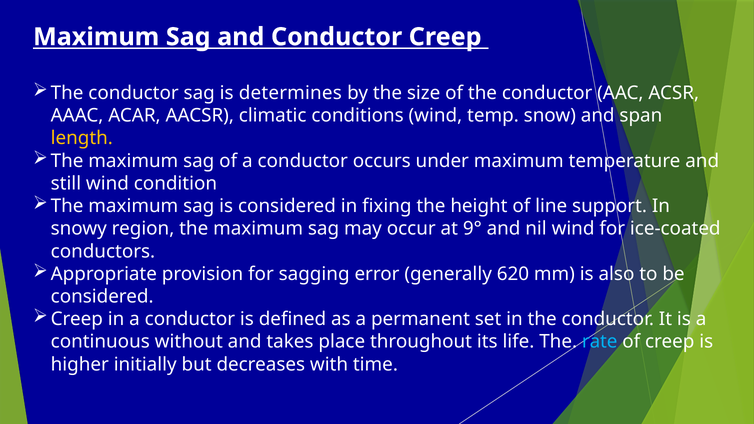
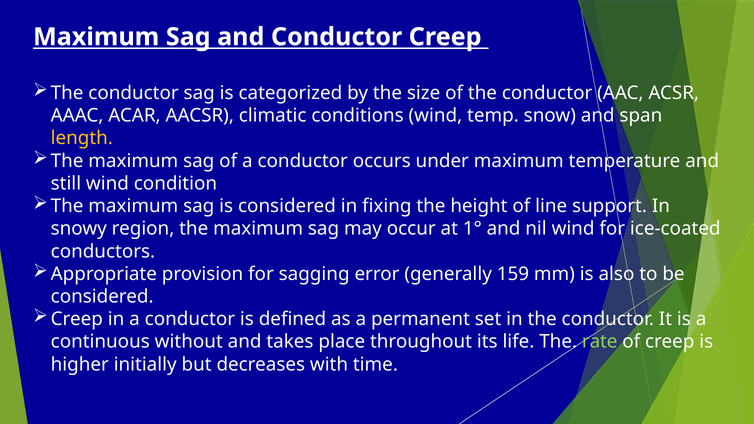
determines: determines -> categorized
9°: 9° -> 1°
620: 620 -> 159
rate colour: light blue -> light green
